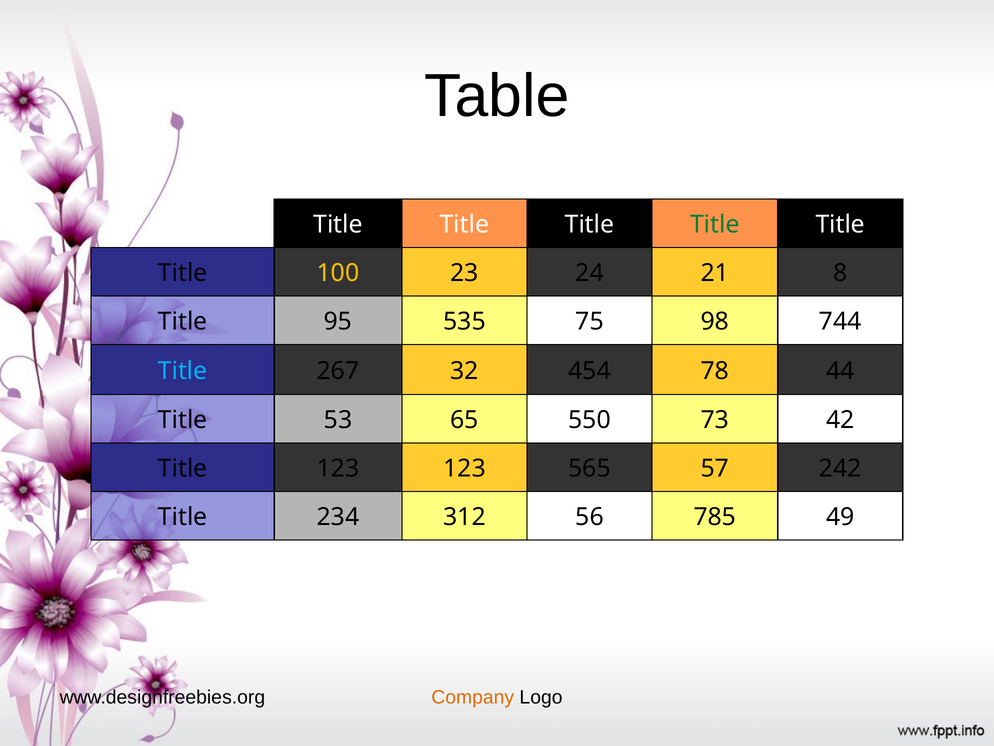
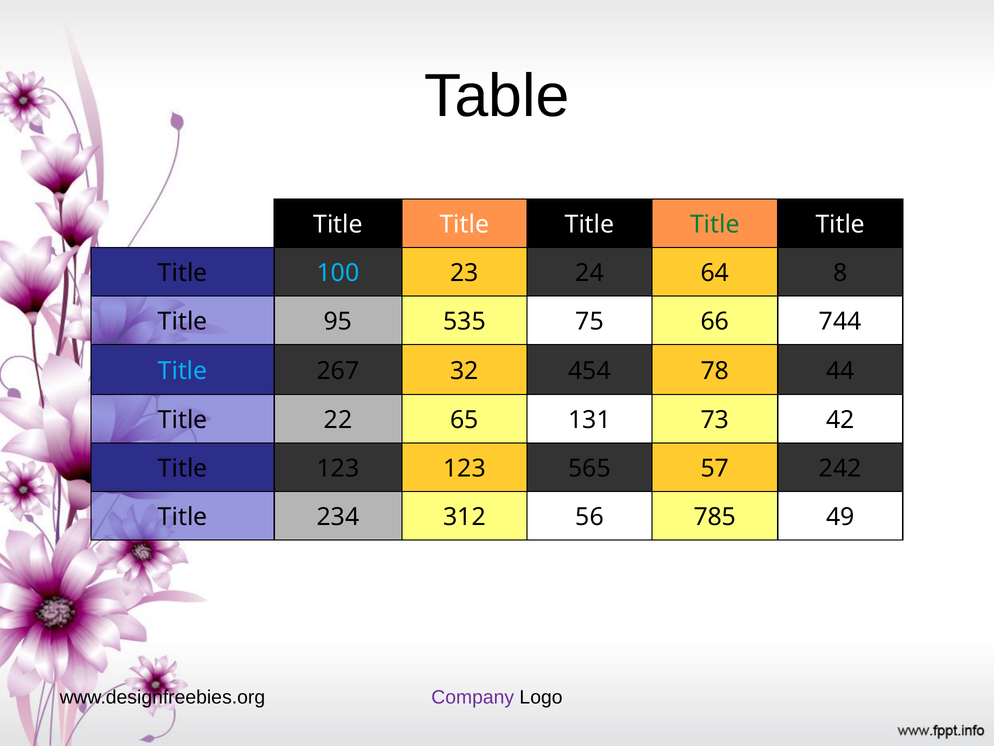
100 colour: yellow -> light blue
21: 21 -> 64
98: 98 -> 66
53: 53 -> 22
550: 550 -> 131
Company colour: orange -> purple
